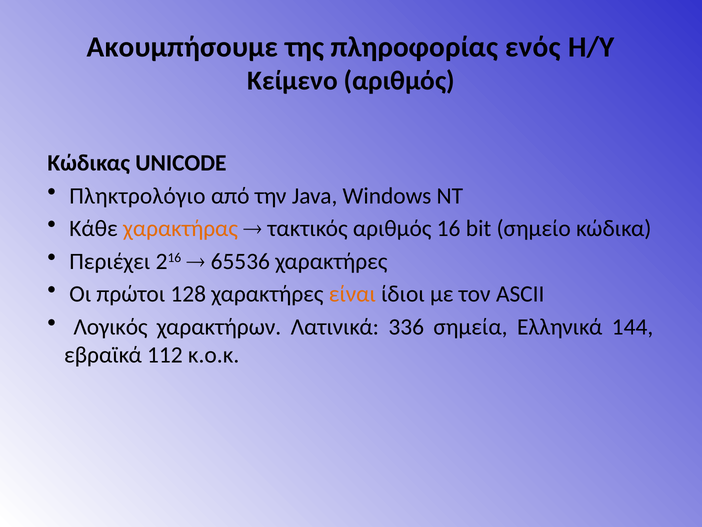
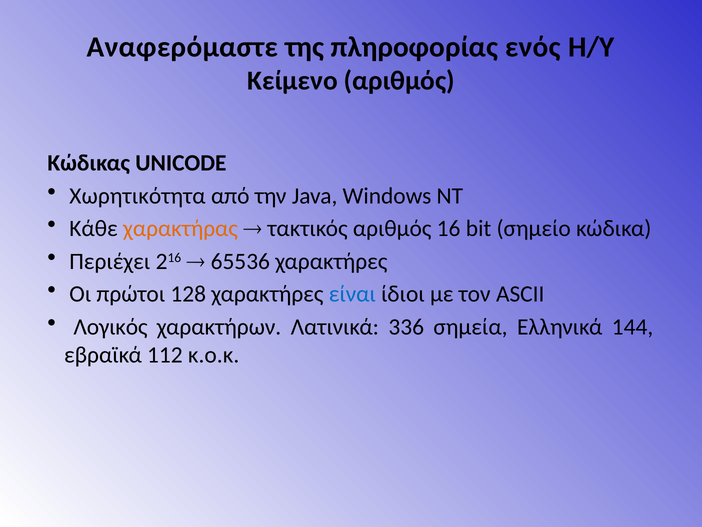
Ακουμπήσουμε: Ακουμπήσουμε -> Αναφερόμαστε
Πληκτρολόγιο: Πληκτρολόγιο -> Χωρητικότητα
είναι colour: orange -> blue
